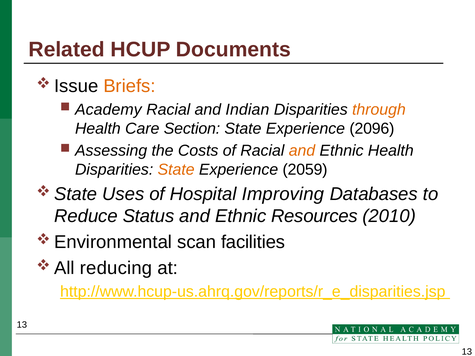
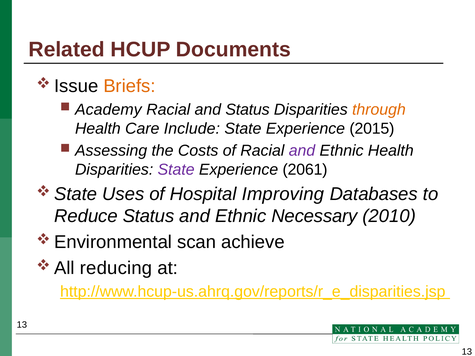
and Indian: Indian -> Status
Section: Section -> Include
2096: 2096 -> 2015
and at (302, 151) colour: orange -> purple
State at (176, 170) colour: orange -> purple
2059: 2059 -> 2061
Resources: Resources -> Necessary
facilities: facilities -> achieve
